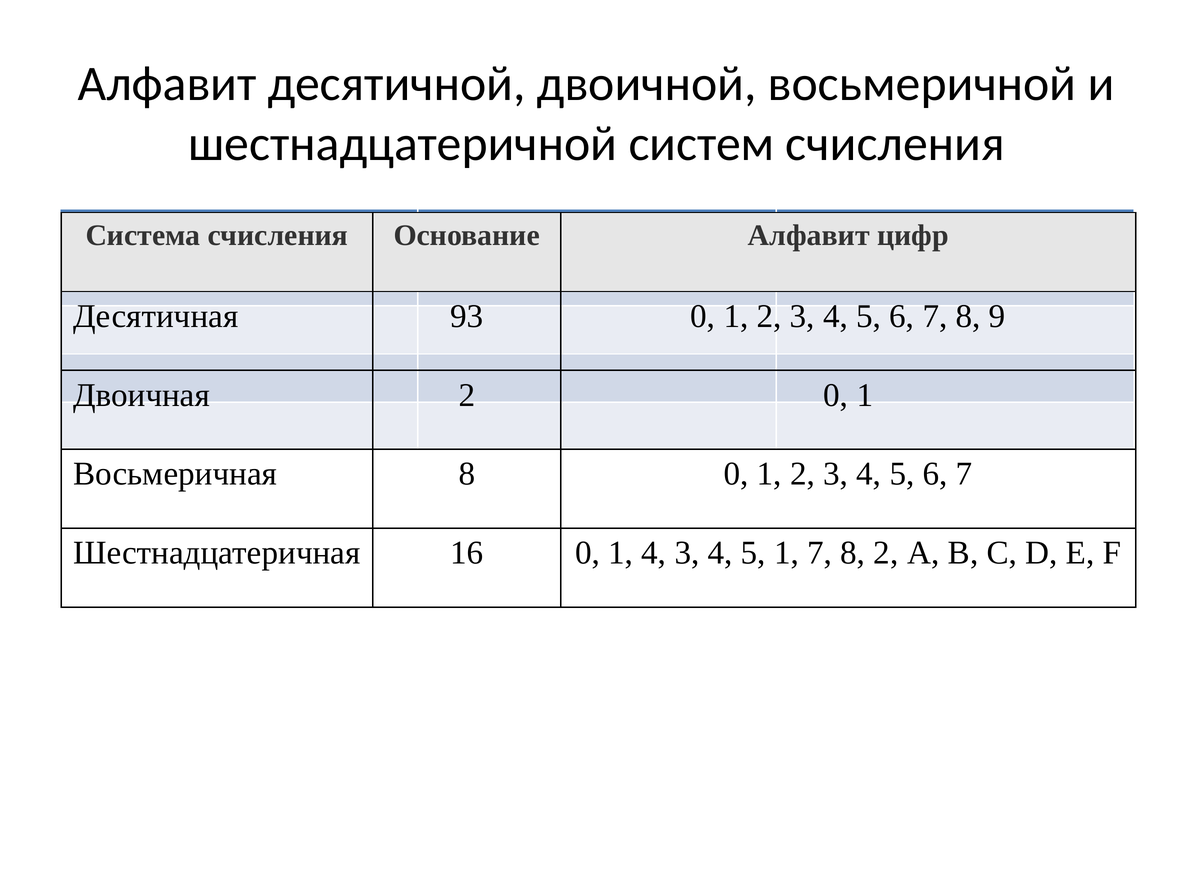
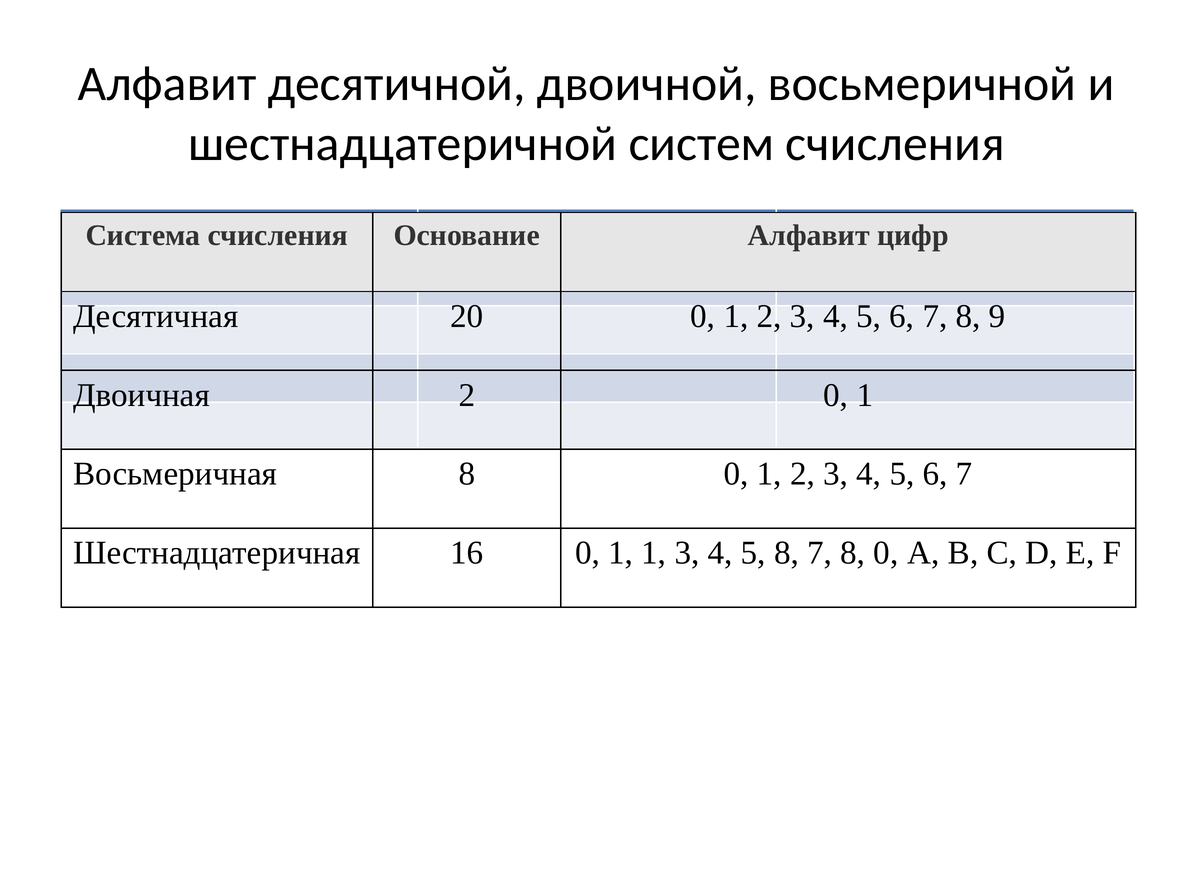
93: 93 -> 20
1 4: 4 -> 1
5 1: 1 -> 8
7 8 2: 2 -> 0
